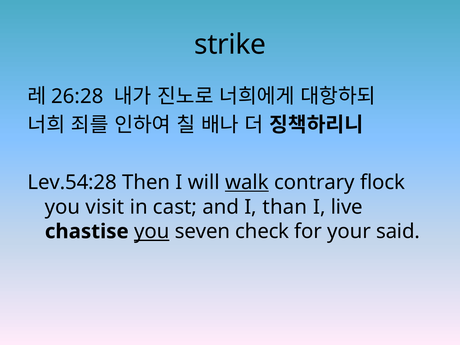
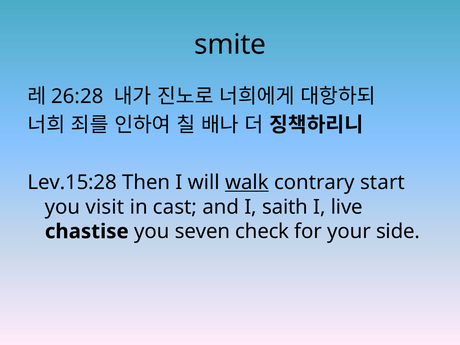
strike: strike -> smite
Lev.54:28: Lev.54:28 -> Lev.15:28
flock: flock -> start
than: than -> saith
you at (152, 231) underline: present -> none
said: said -> side
